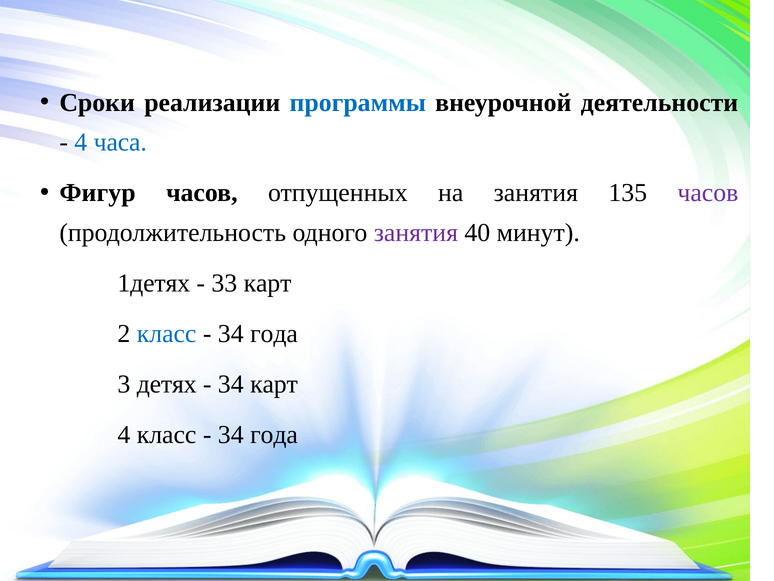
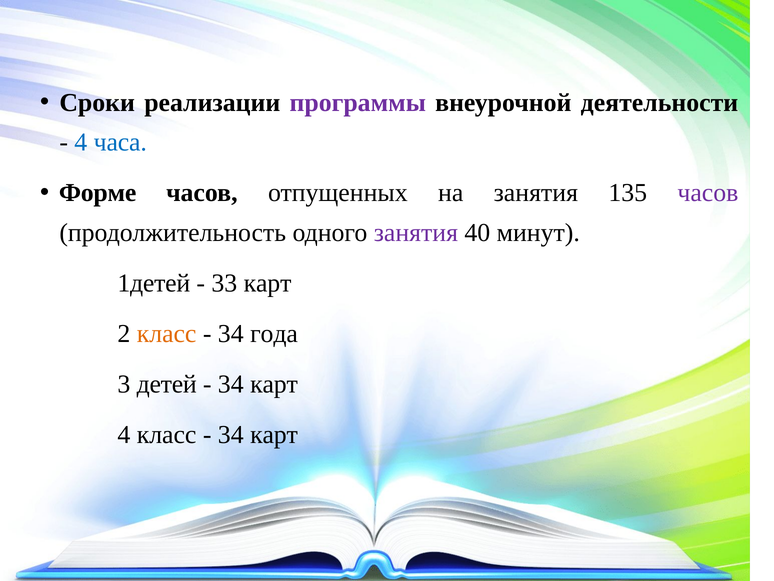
программы colour: blue -> purple
Фигур: Фигур -> Форме
1детях: 1детях -> 1детей
класс at (167, 334) colour: blue -> orange
детях: детях -> детей
года at (274, 434): года -> карт
